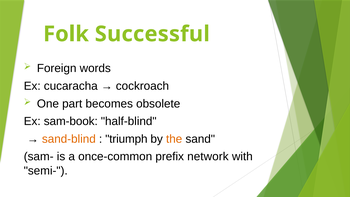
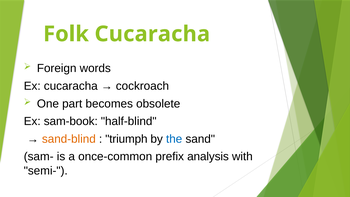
Folk Successful: Successful -> Cucaracha
the colour: orange -> blue
network: network -> analysis
